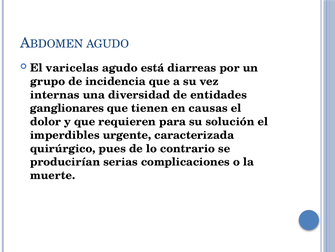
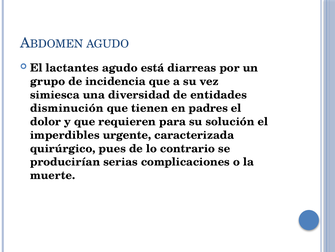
varicelas: varicelas -> lactantes
internas: internas -> simiesca
ganglionares: ganglionares -> disminución
causas: causas -> padres
